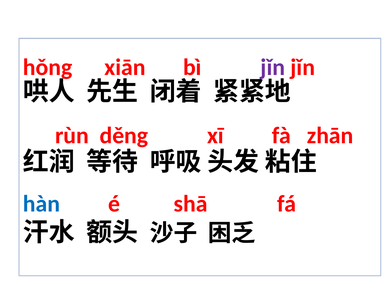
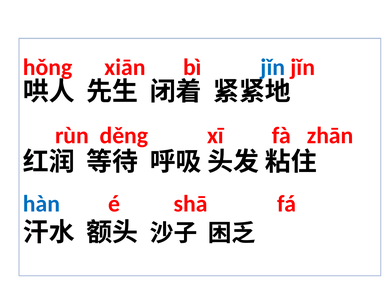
jǐn at (273, 67) colour: purple -> blue
